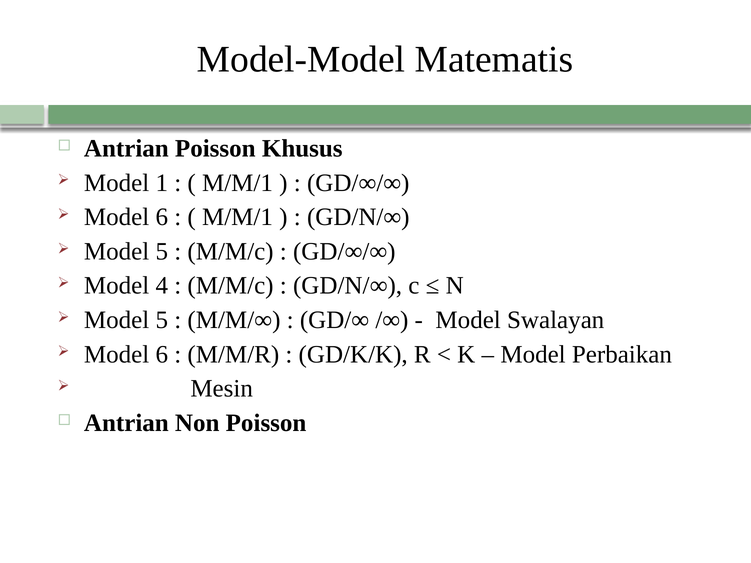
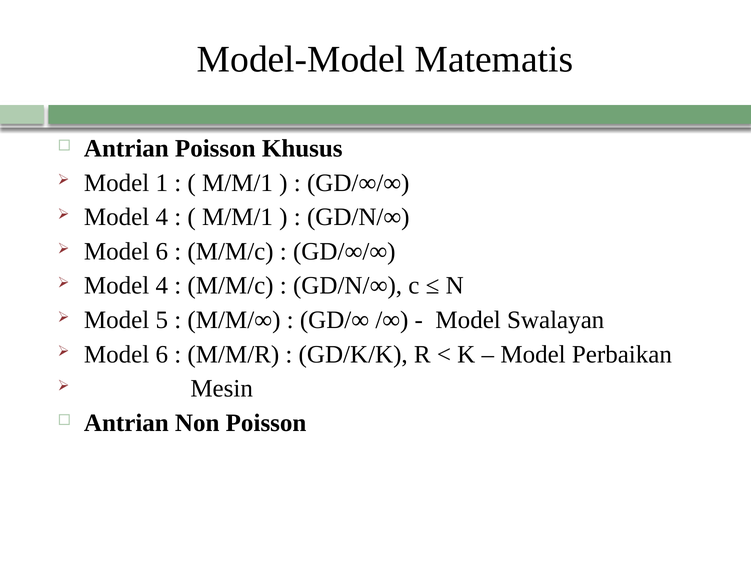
6 at (162, 217): 6 -> 4
5 at (162, 251): 5 -> 6
